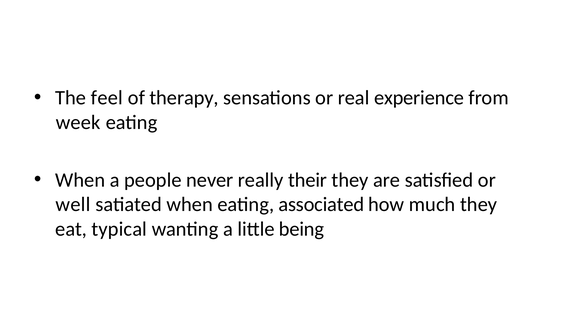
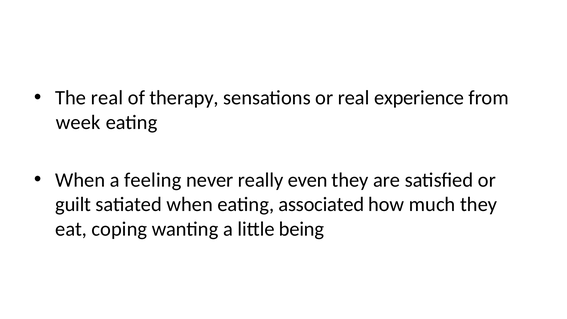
The feel: feel -> real
people: people -> feeling
their: their -> even
well: well -> guilt
typical: typical -> coping
